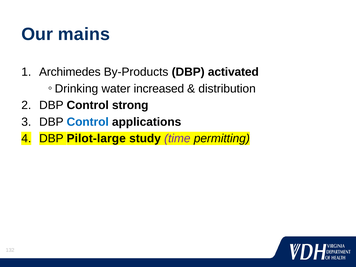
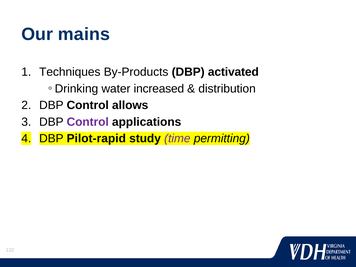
Archimedes: Archimedes -> Techniques
strong: strong -> allows
Control at (88, 122) colour: blue -> purple
Pilot-large: Pilot-large -> Pilot-rapid
